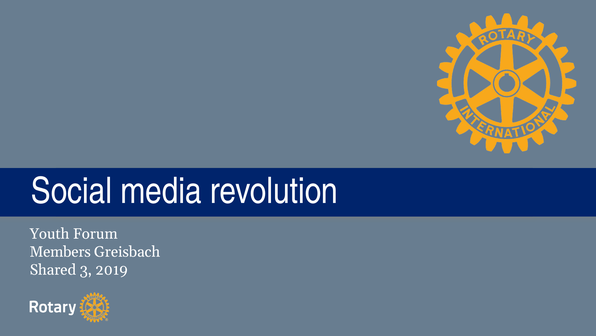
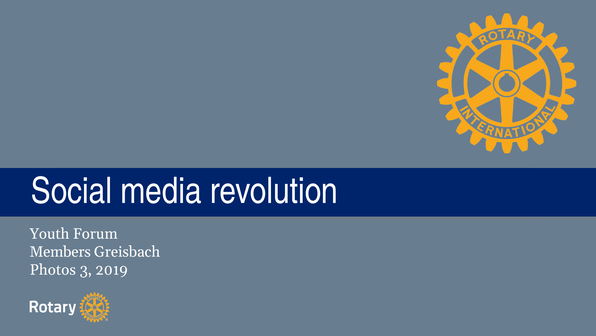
Shared: Shared -> Photos
